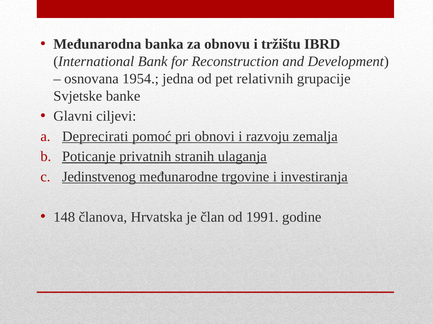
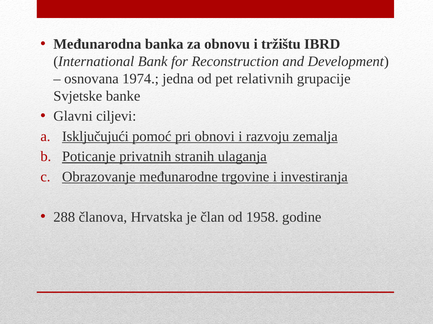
1954: 1954 -> 1974
Deprecirati: Deprecirati -> Isključujući
Jedinstvenog: Jedinstvenog -> Obrazovanje
148: 148 -> 288
1991: 1991 -> 1958
